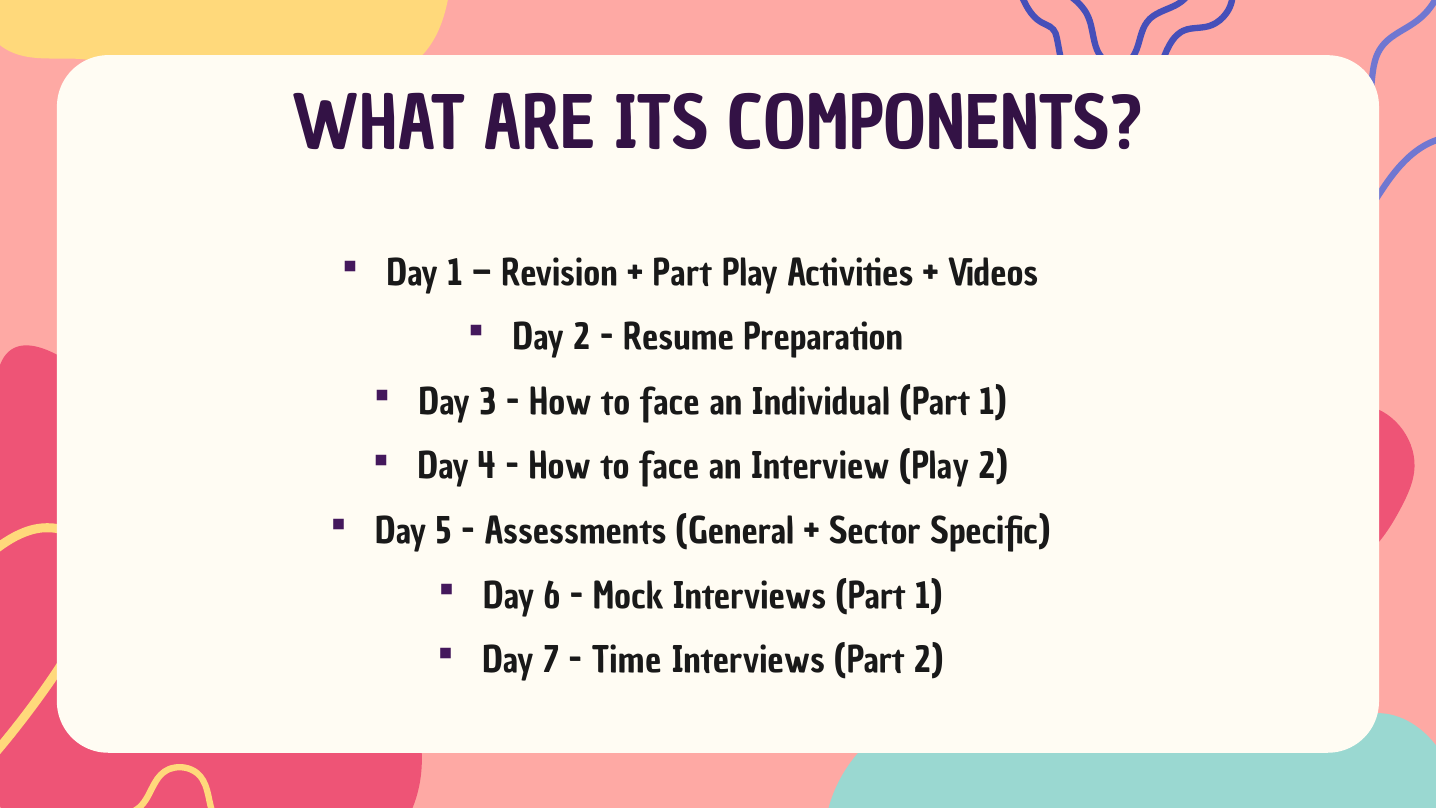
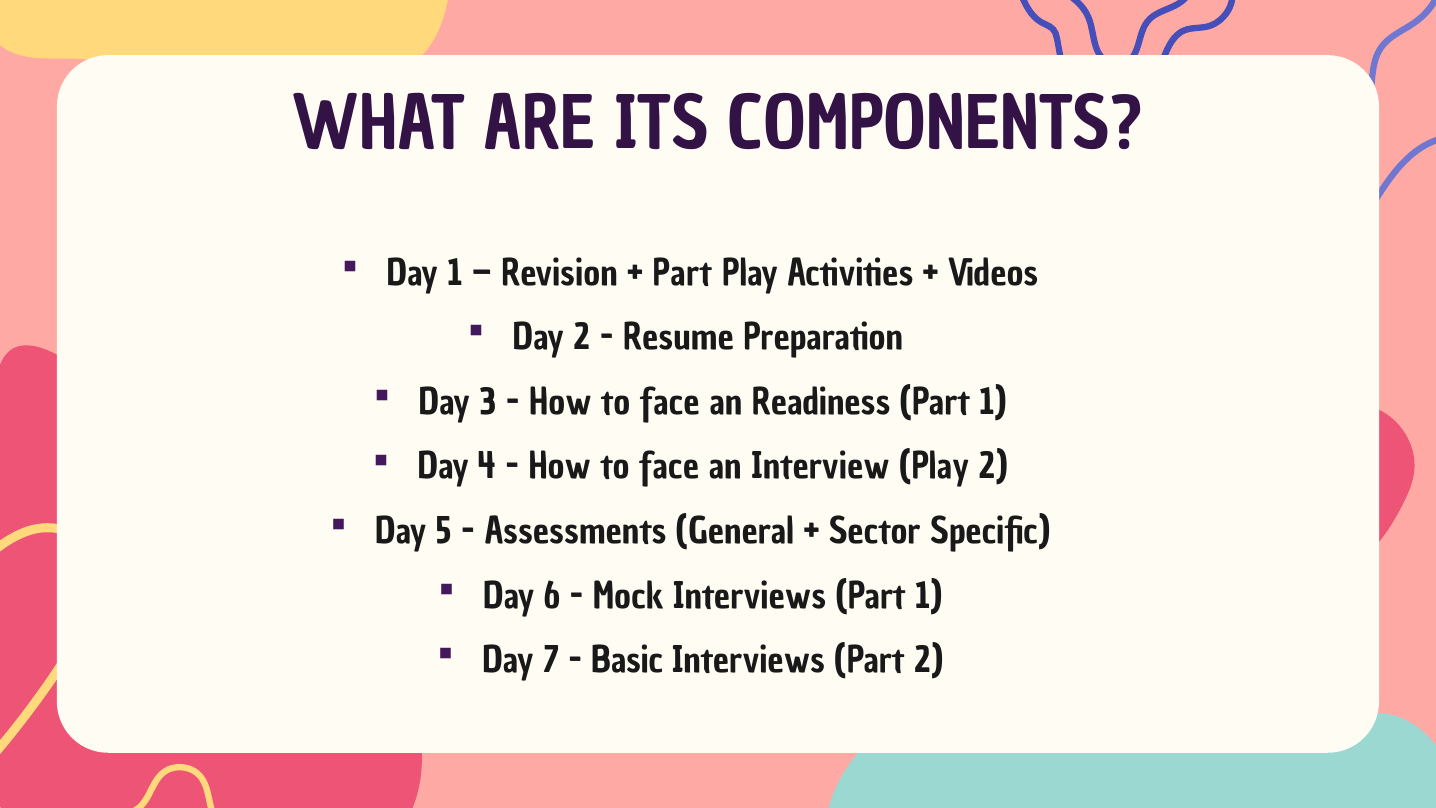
Individual: Individual -> Readiness
Time: Time -> Basic
